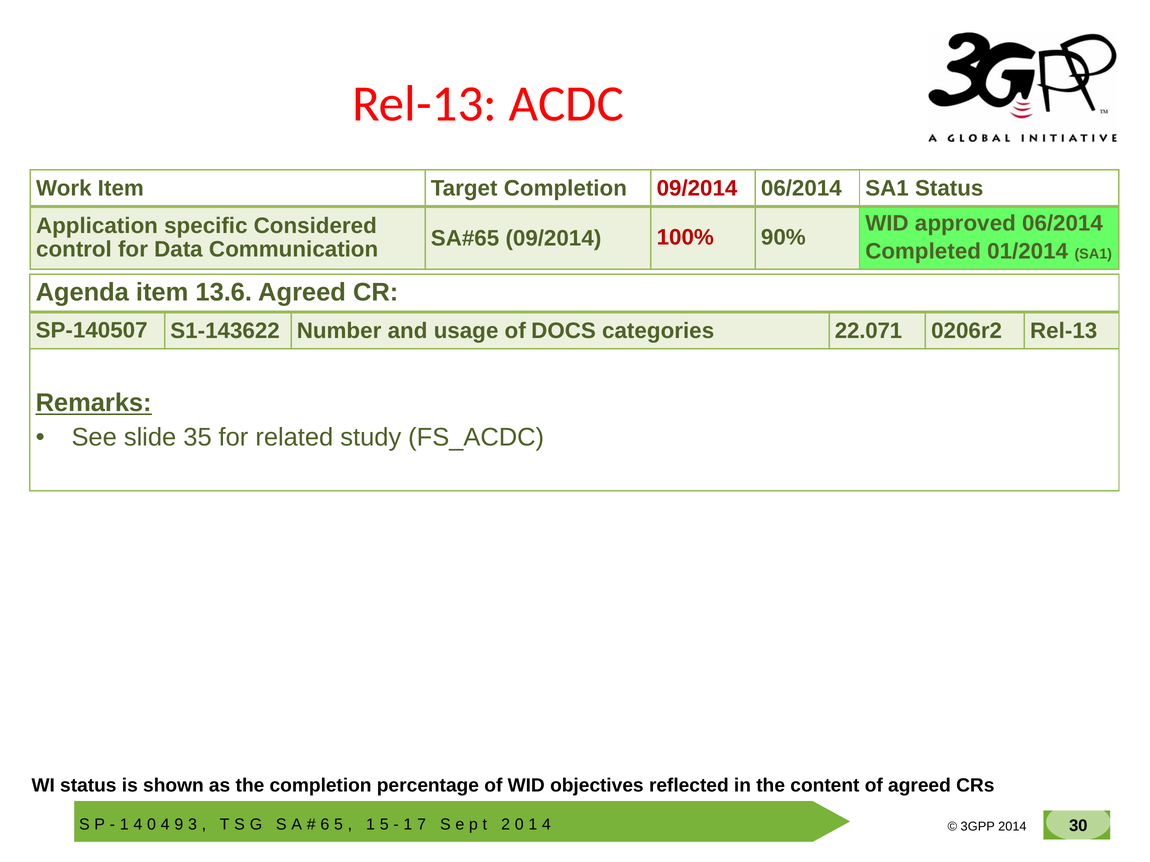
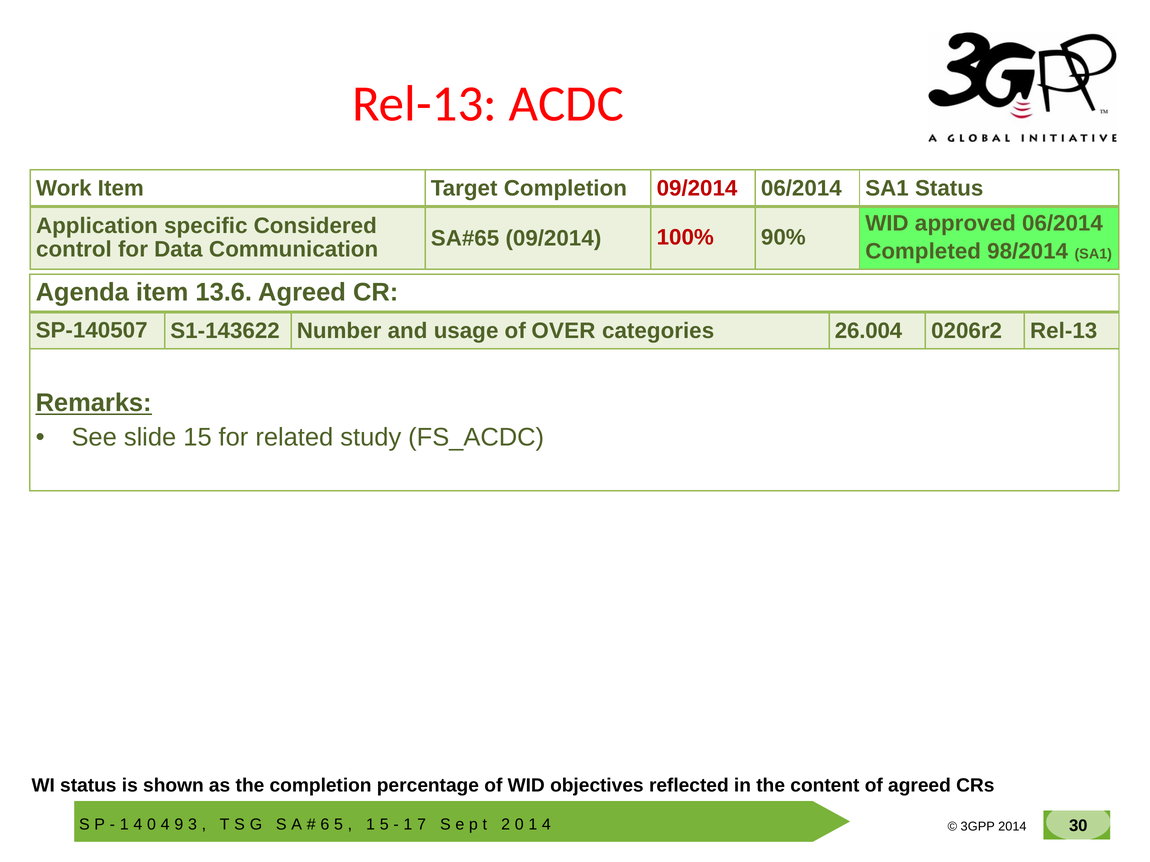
01/2014: 01/2014 -> 98/2014
DOCS: DOCS -> OVER
22.071: 22.071 -> 26.004
35: 35 -> 15
